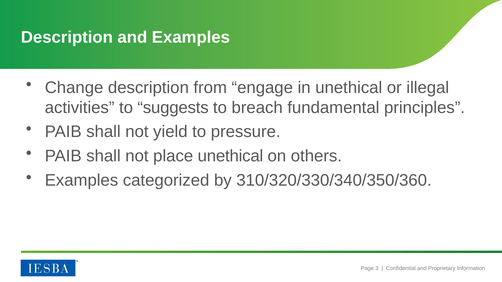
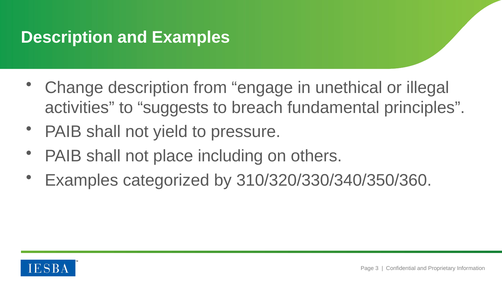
place unethical: unethical -> including
